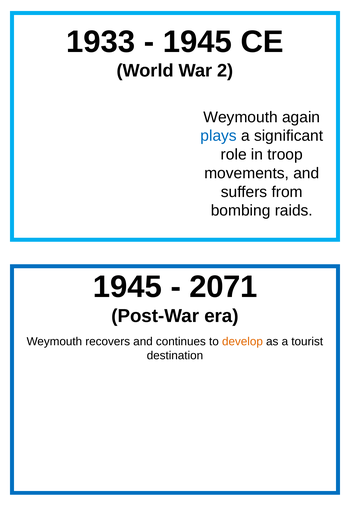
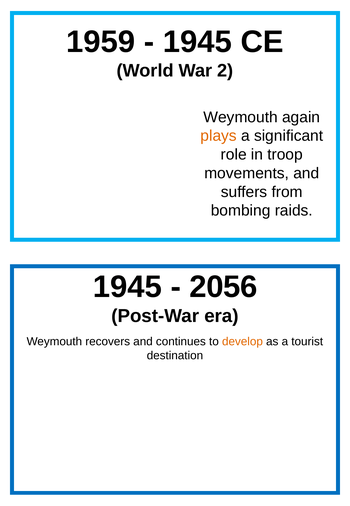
1933: 1933 -> 1959
plays colour: blue -> orange
2071: 2071 -> 2056
